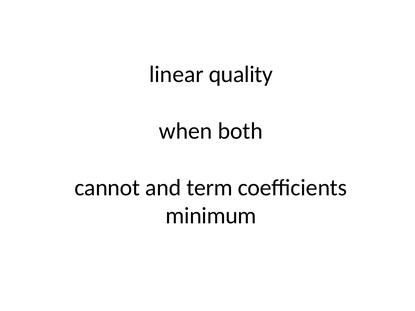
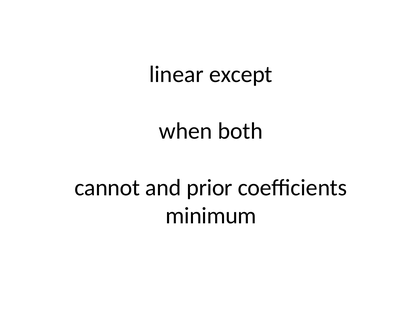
quality: quality -> except
term: term -> prior
